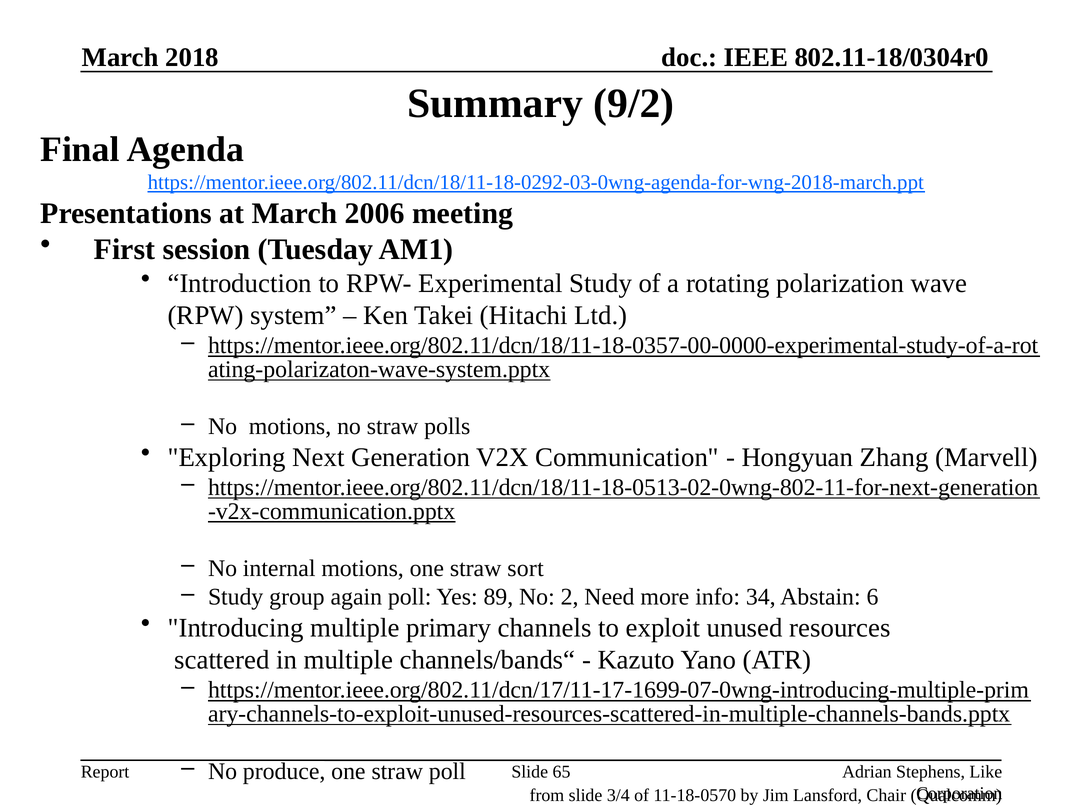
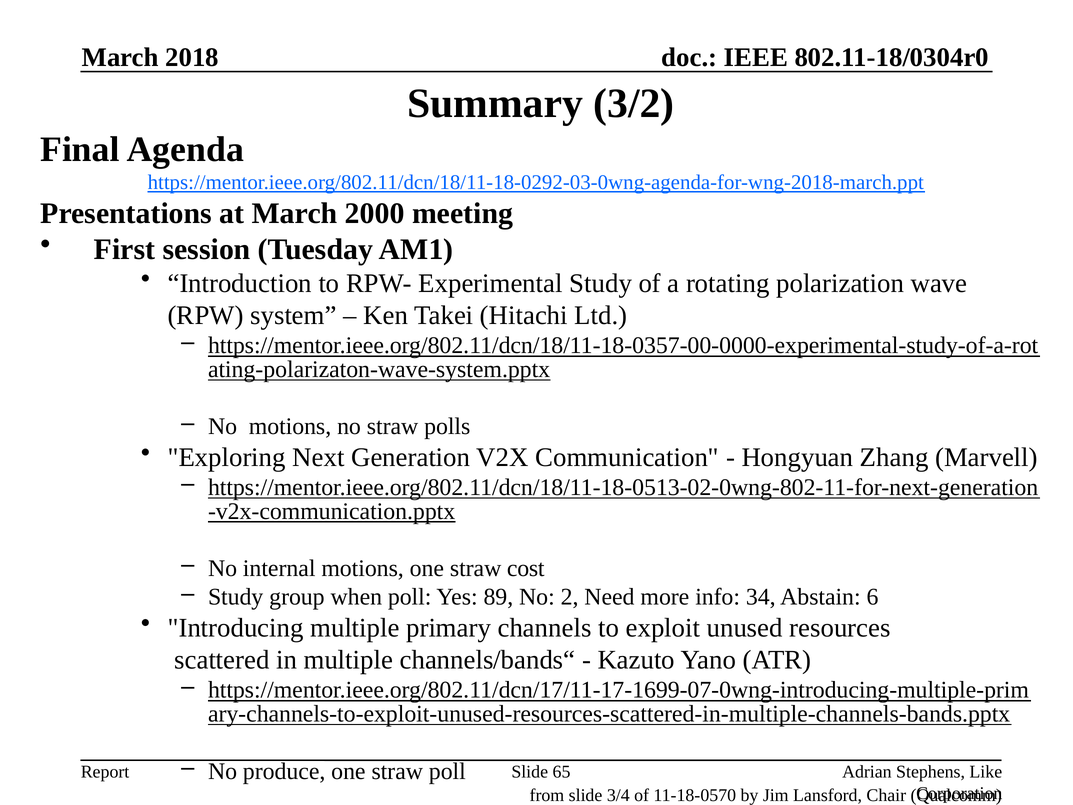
9/2: 9/2 -> 3/2
2006: 2006 -> 2000
sort: sort -> cost
again: again -> when
